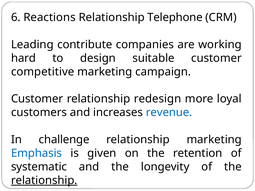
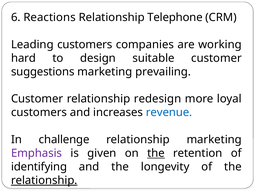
Leading contribute: contribute -> customers
competitive: competitive -> suggestions
campaign: campaign -> prevailing
Emphasis colour: blue -> purple
the at (156, 153) underline: none -> present
systematic: systematic -> identifying
